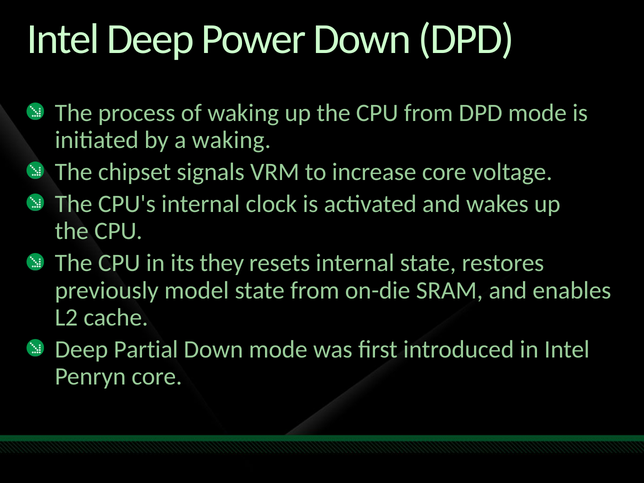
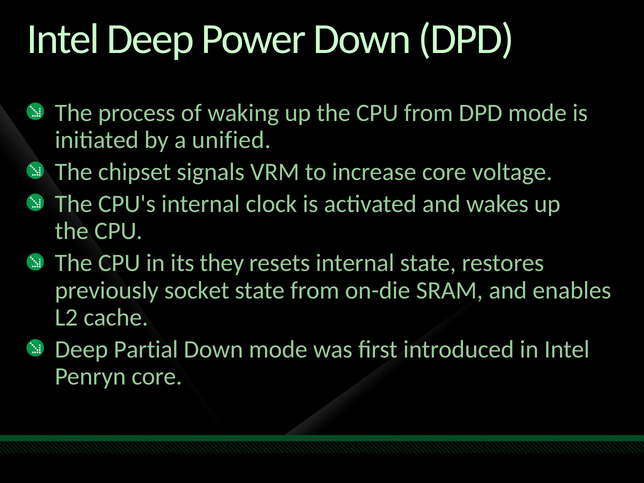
a waking: waking -> unified
model: model -> socket
